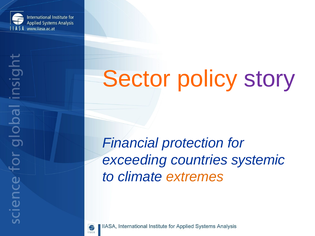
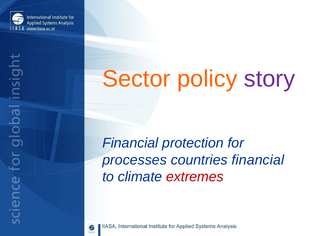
exceeding: exceeding -> processes
countries systemic: systemic -> financial
extremes colour: orange -> red
